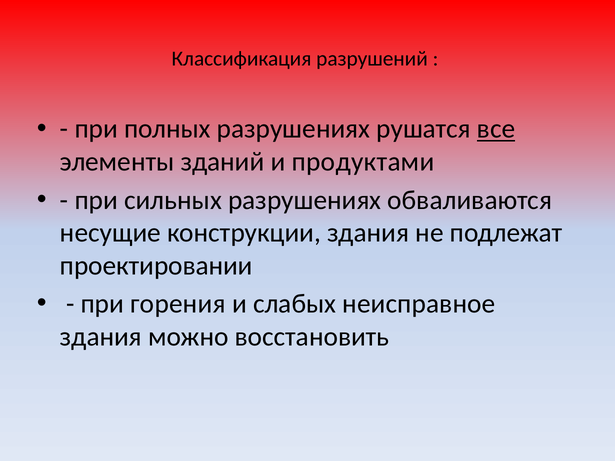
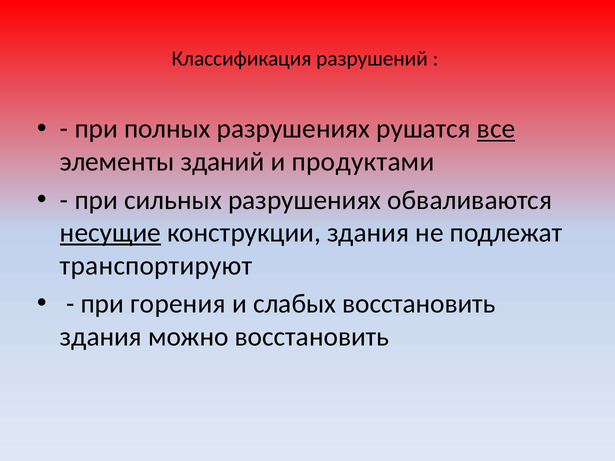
несущие underline: none -> present
проектировании: проектировании -> транспортируют
слабых неисправное: неисправное -> восстановить
